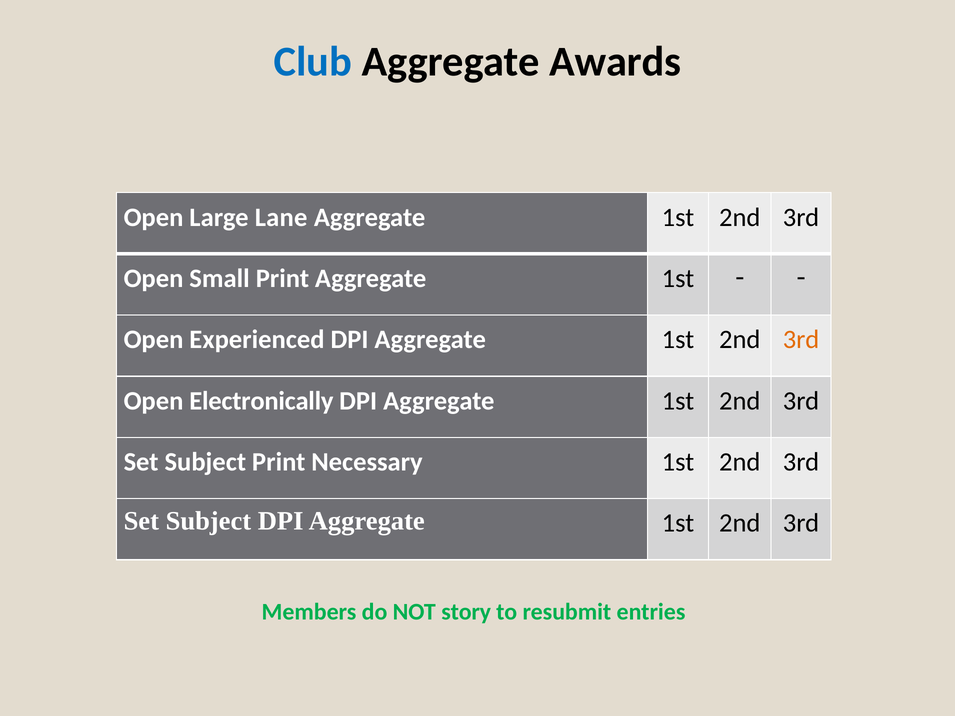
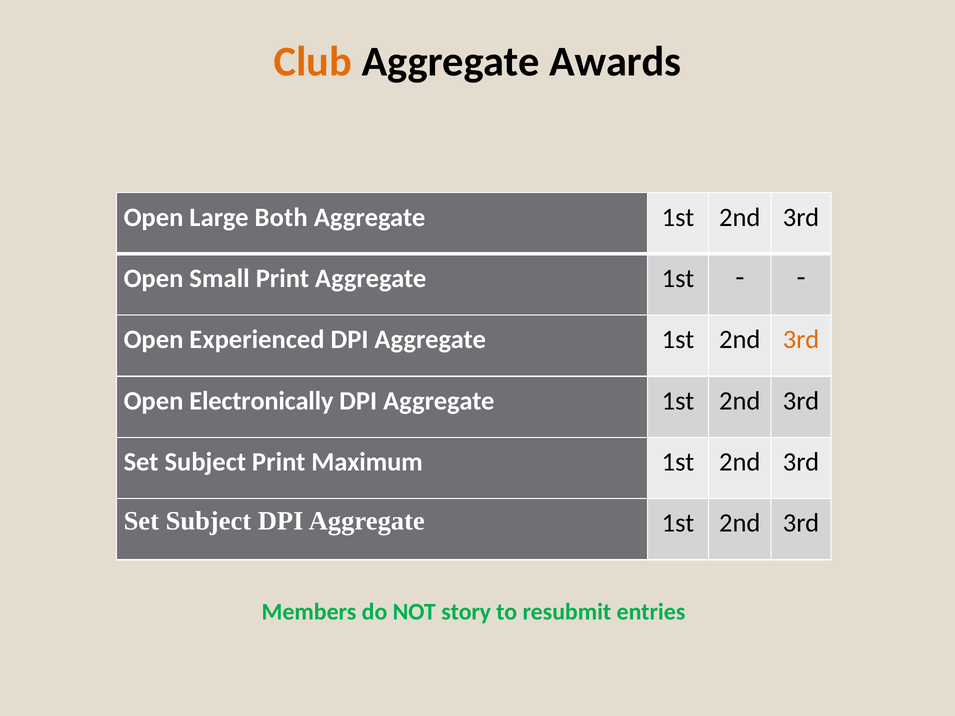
Club colour: blue -> orange
Lane: Lane -> Both
Necessary: Necessary -> Maximum
